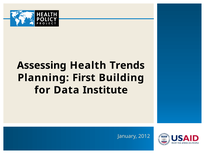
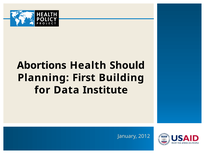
Assessing: Assessing -> Abortions
Trends: Trends -> Should
